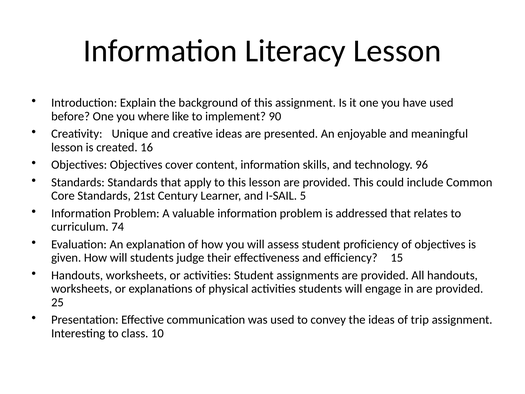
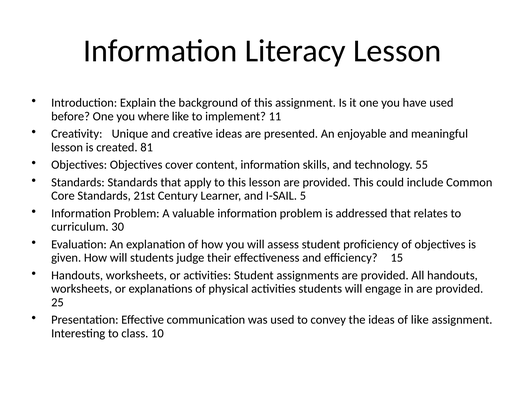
90: 90 -> 11
16: 16 -> 81
96: 96 -> 55
74: 74 -> 30
of trip: trip -> like
